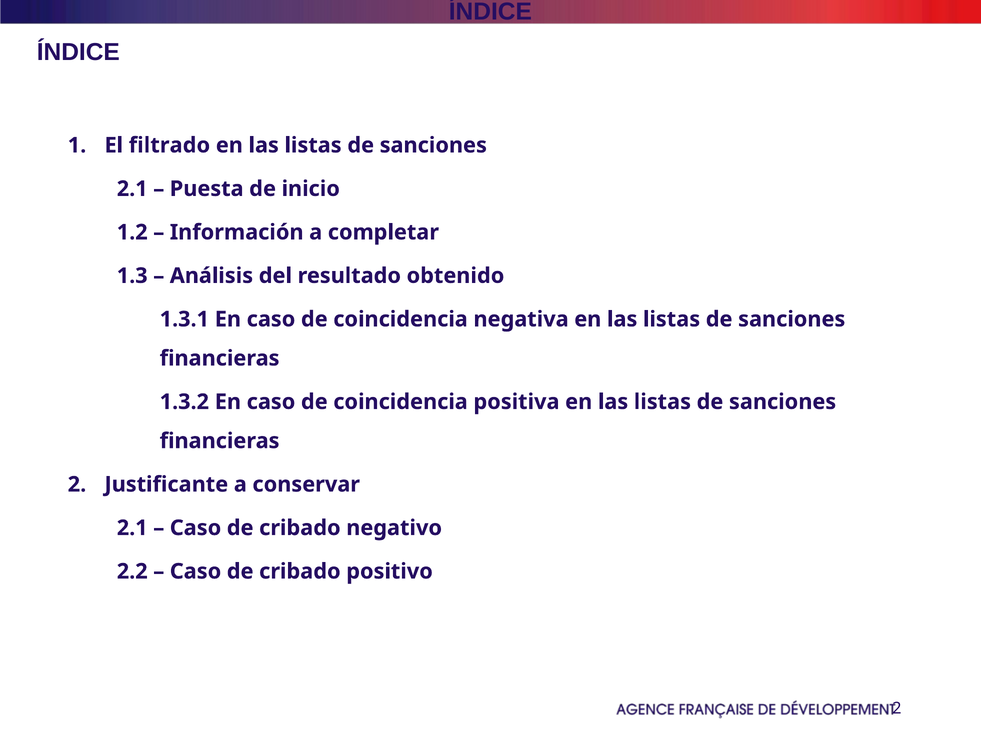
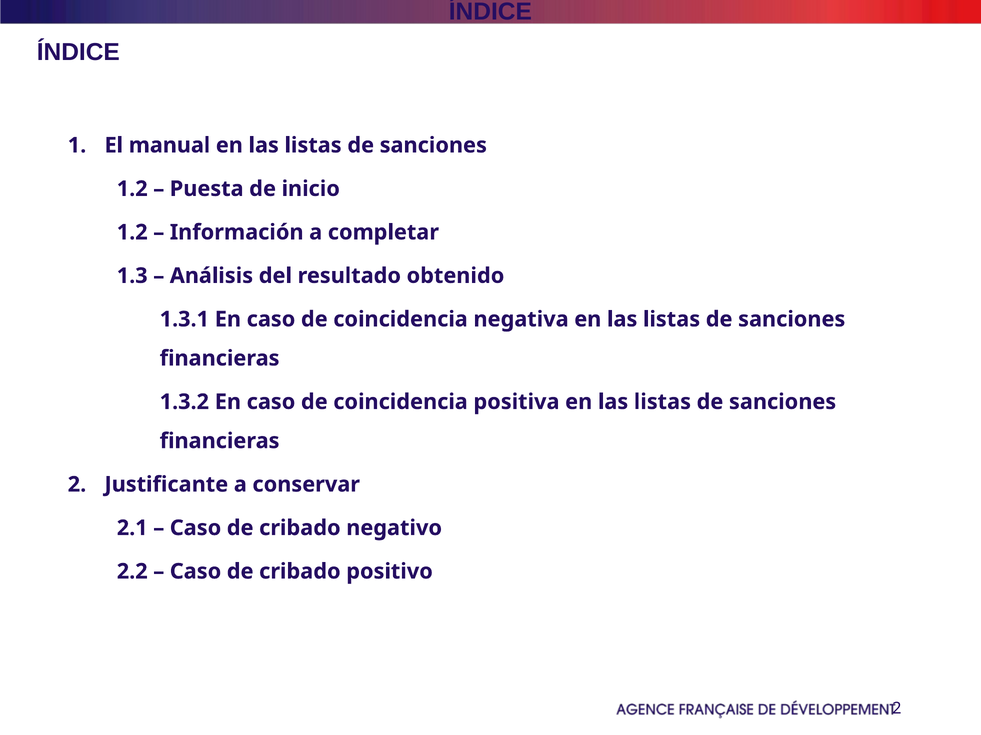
filtrado: filtrado -> manual
2.1 at (132, 189): 2.1 -> 1.2
